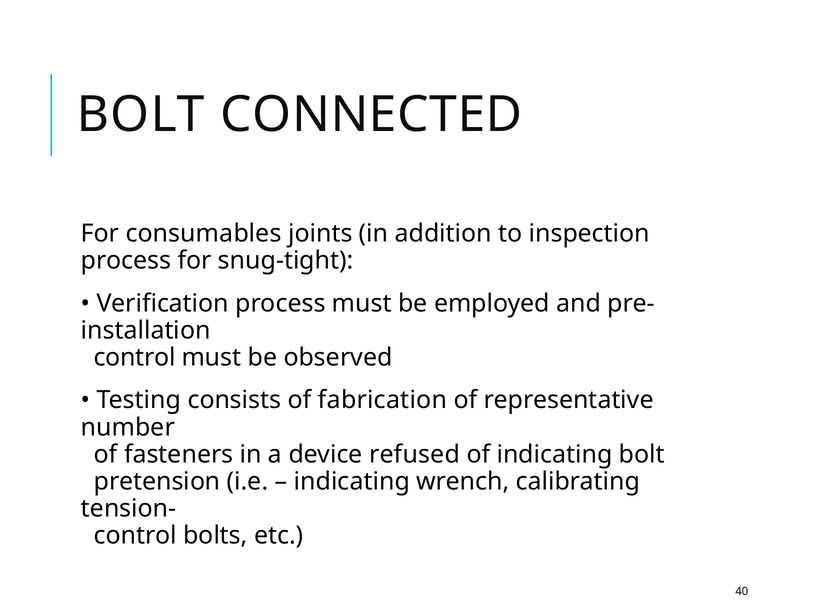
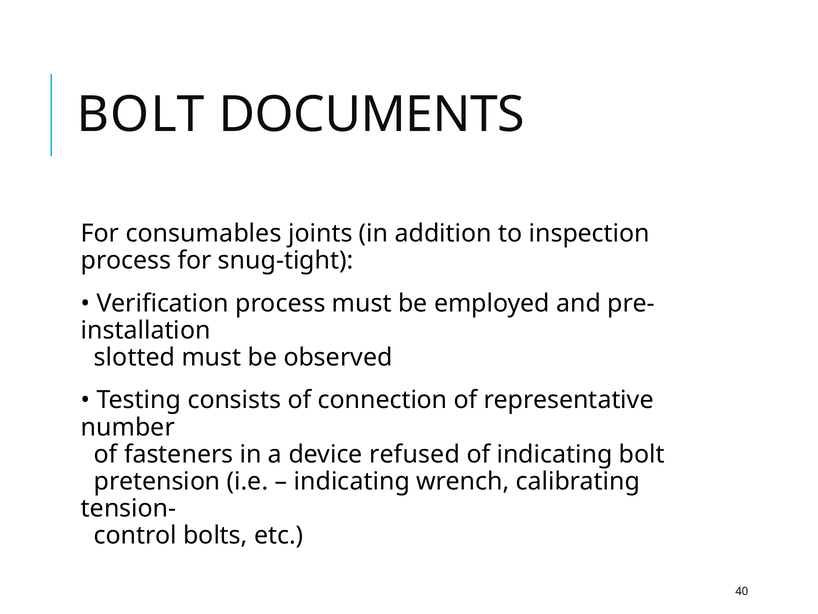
CONNECTED: CONNECTED -> DOCUMENTS
control at (135, 357): control -> slotted
fabrication: fabrication -> connection
